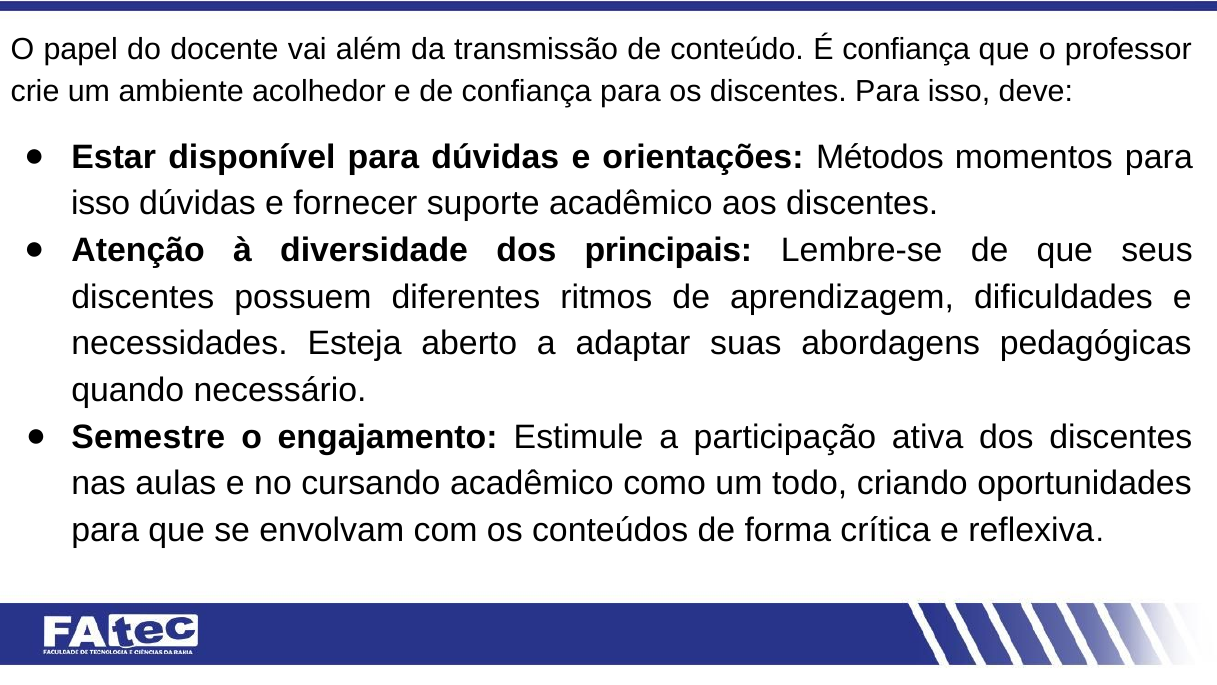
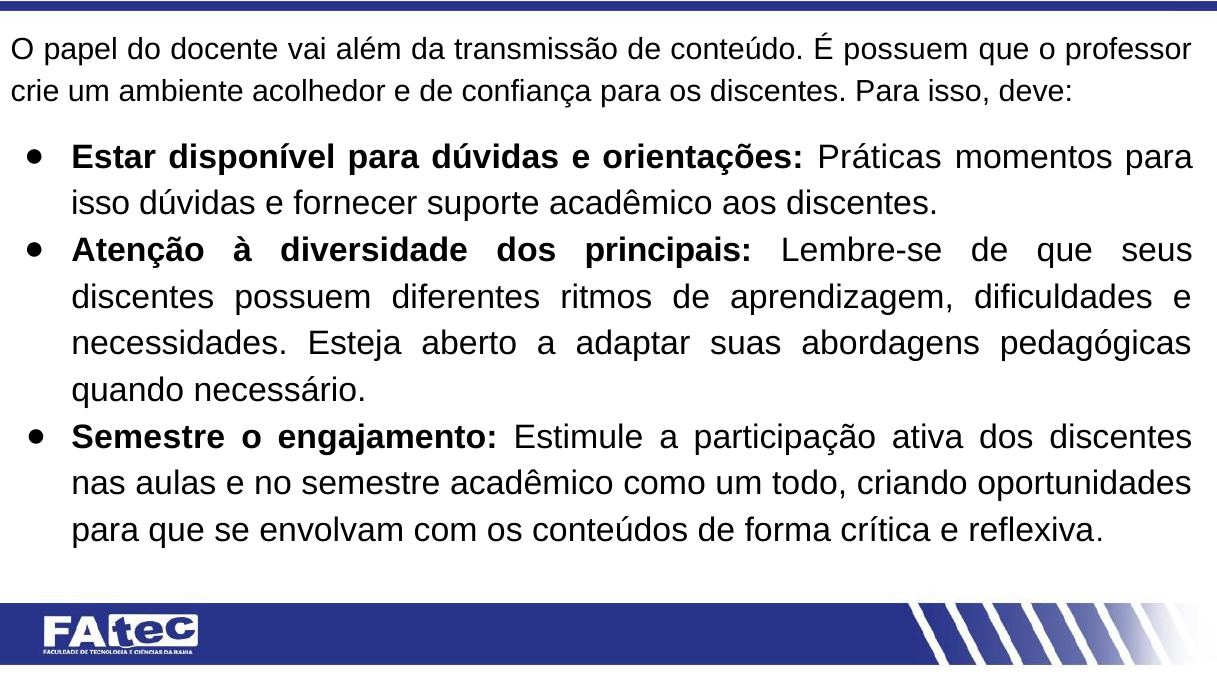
É confiança: confiança -> possuem
Métodos: Métodos -> Práticas
no cursando: cursando -> semestre
